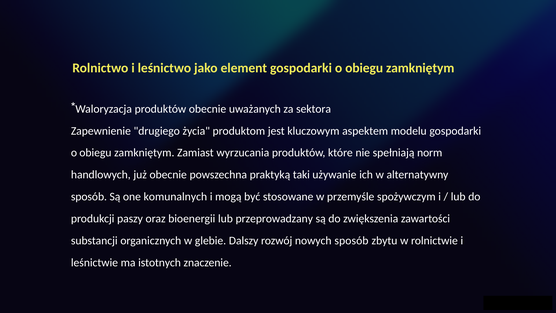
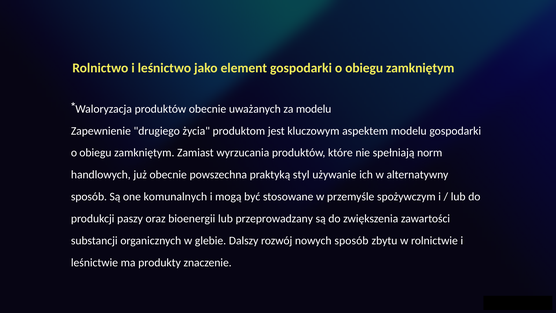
za sektora: sektora -> modelu
taki: taki -> styl
istotnych: istotnych -> produkty
